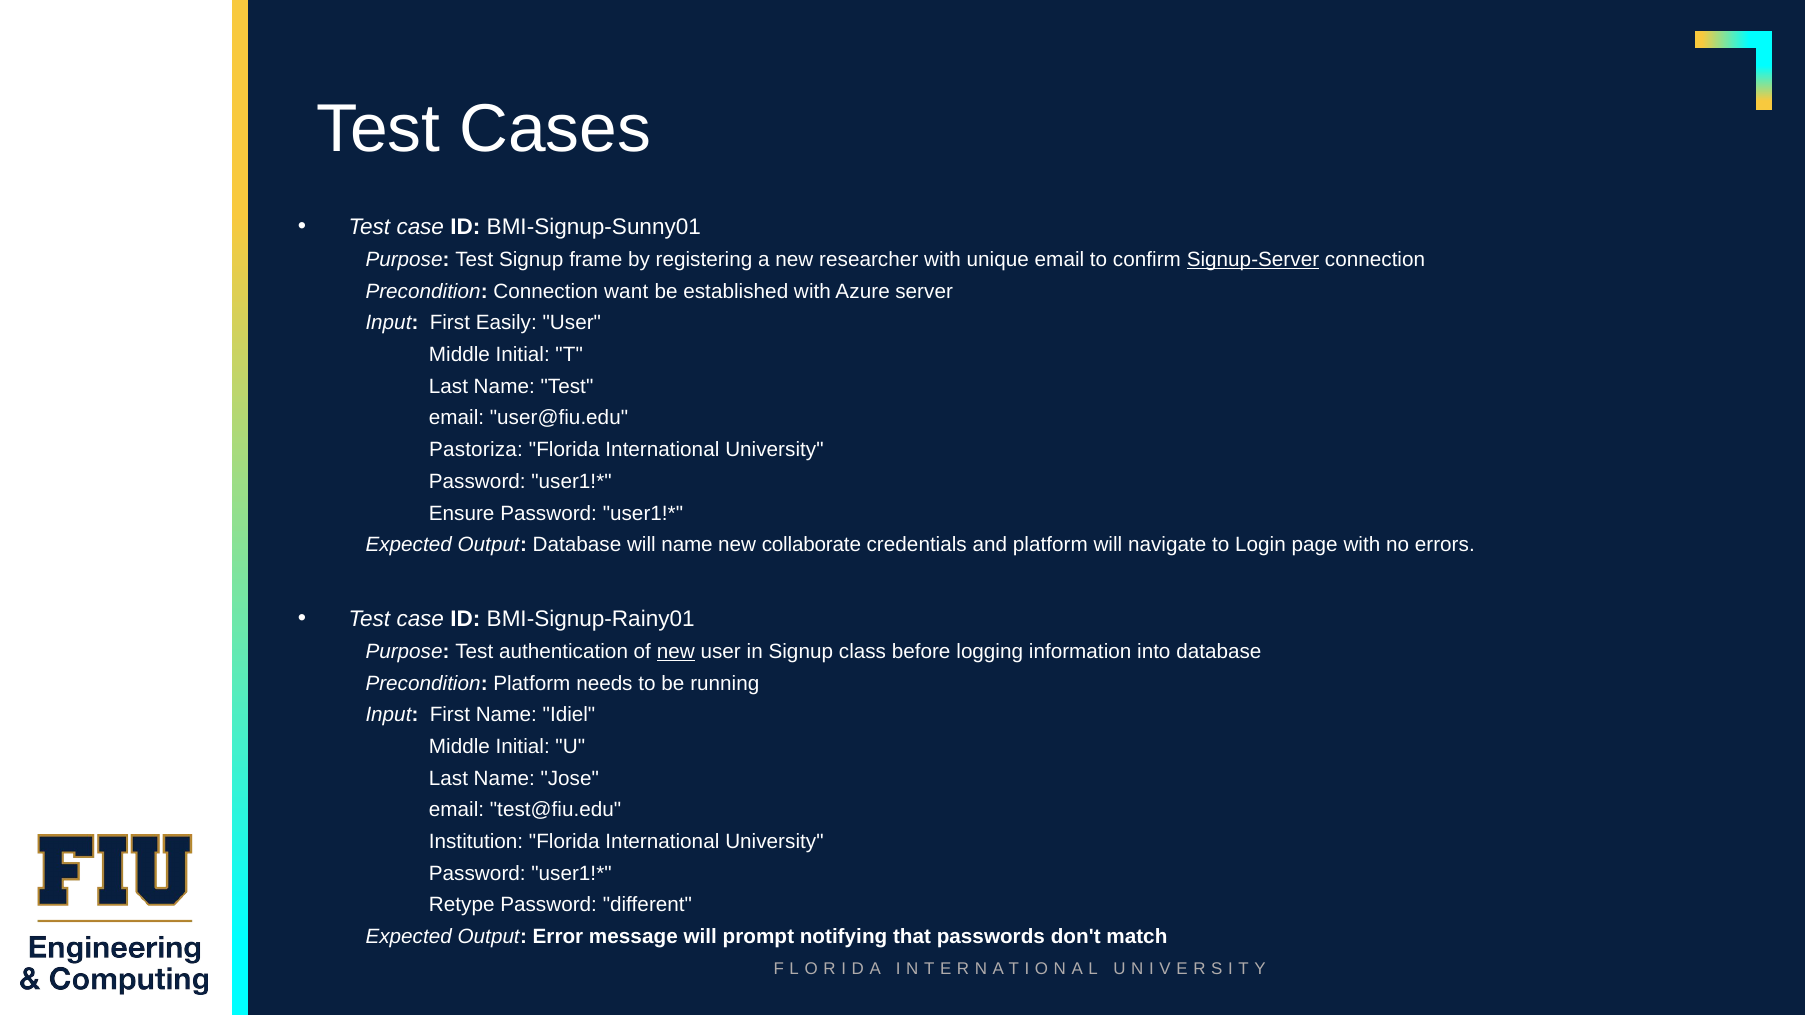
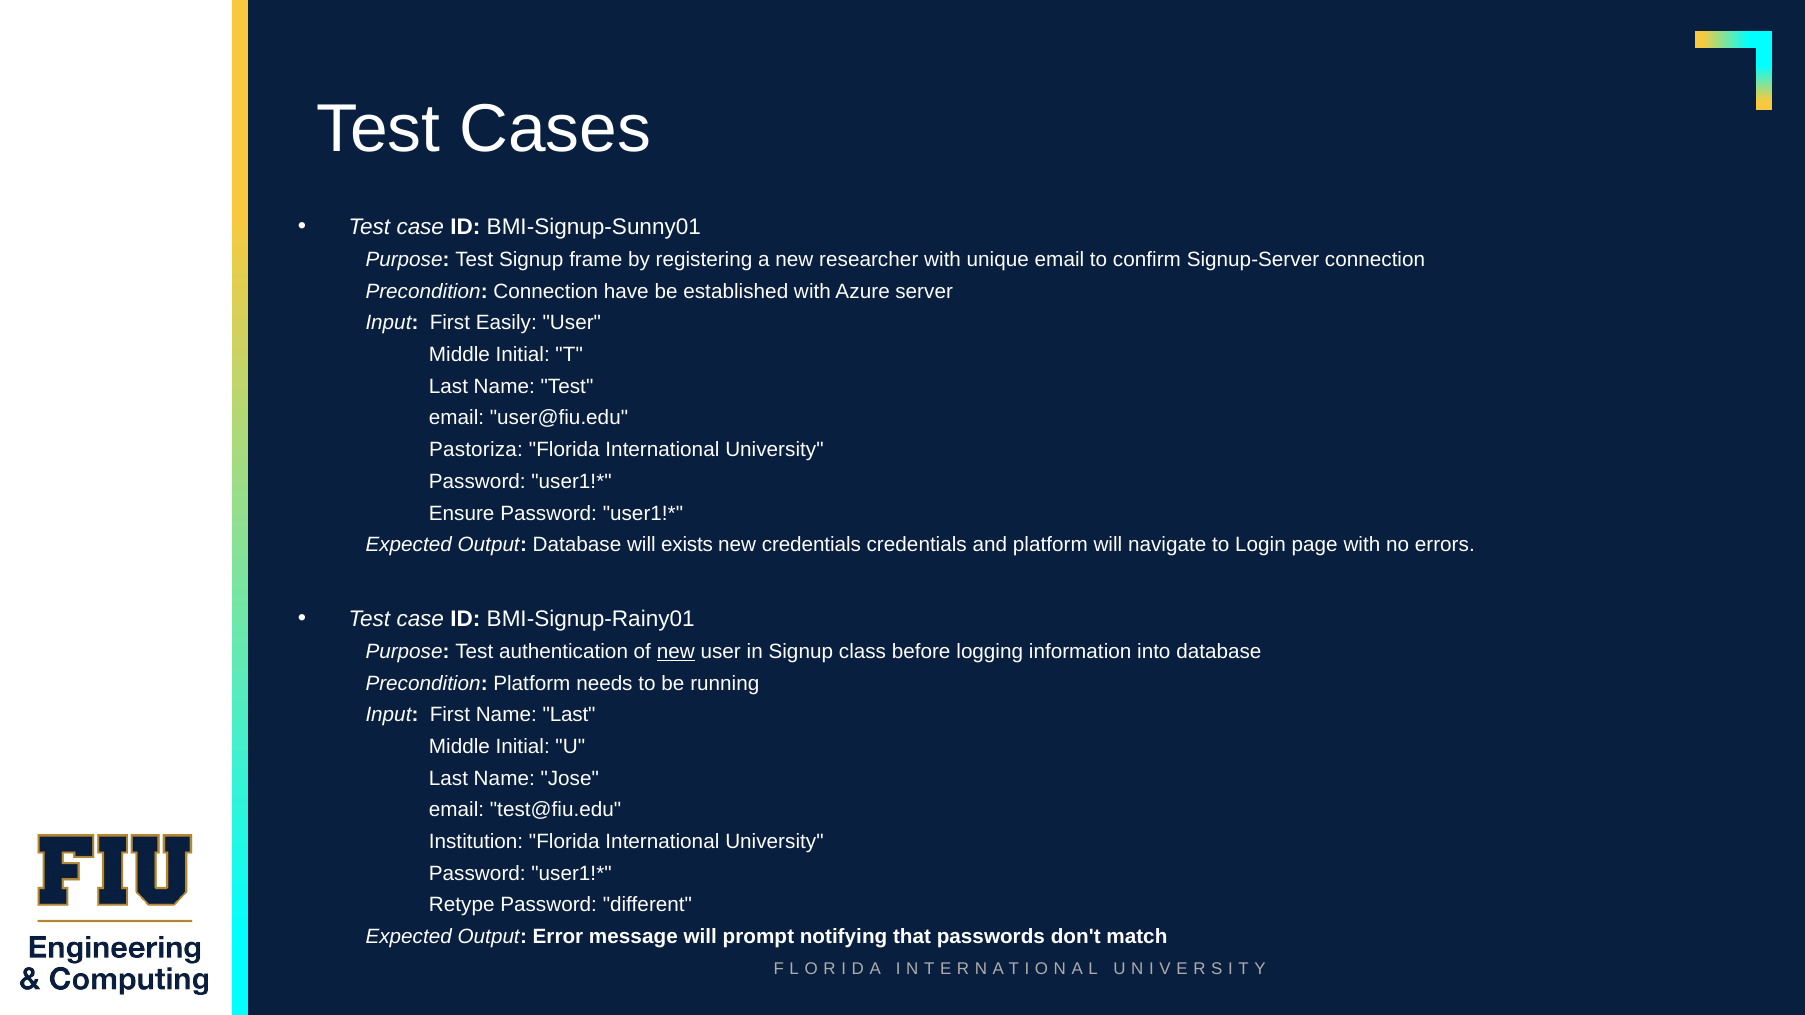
Signup-Server underline: present -> none
want: want -> have
will name: name -> exists
new collaborate: collaborate -> credentials
Name Idiel: Idiel -> Last
